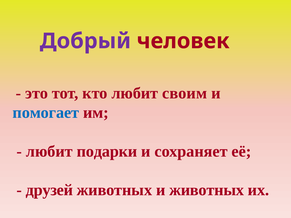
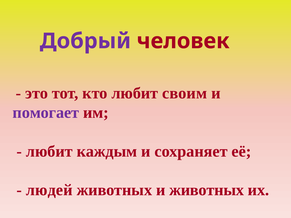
помогает colour: blue -> purple
подарки: подарки -> каждым
друзей: друзей -> людей
